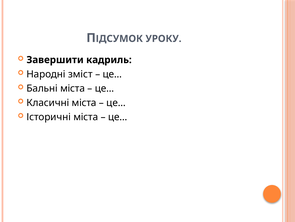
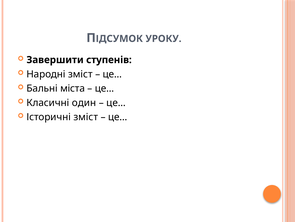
кадриль: кадриль -> ступенів
Класичні міста: міста -> один
Історичні міста: міста -> зміст
